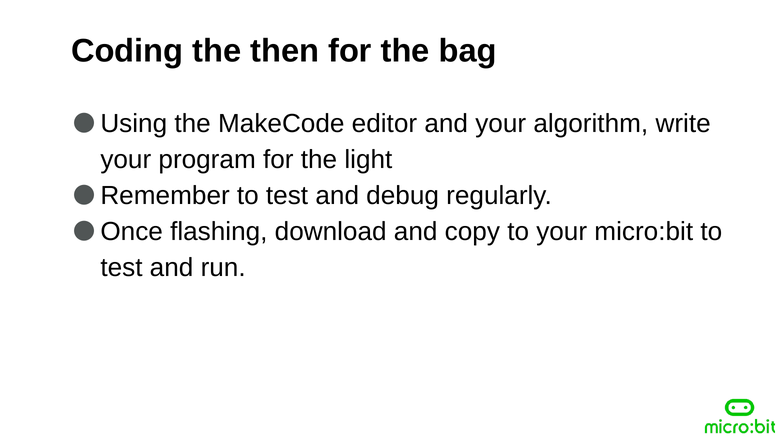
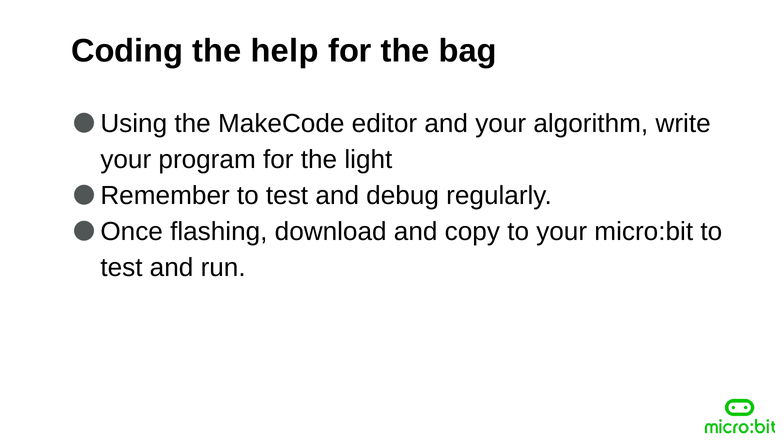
then: then -> help
